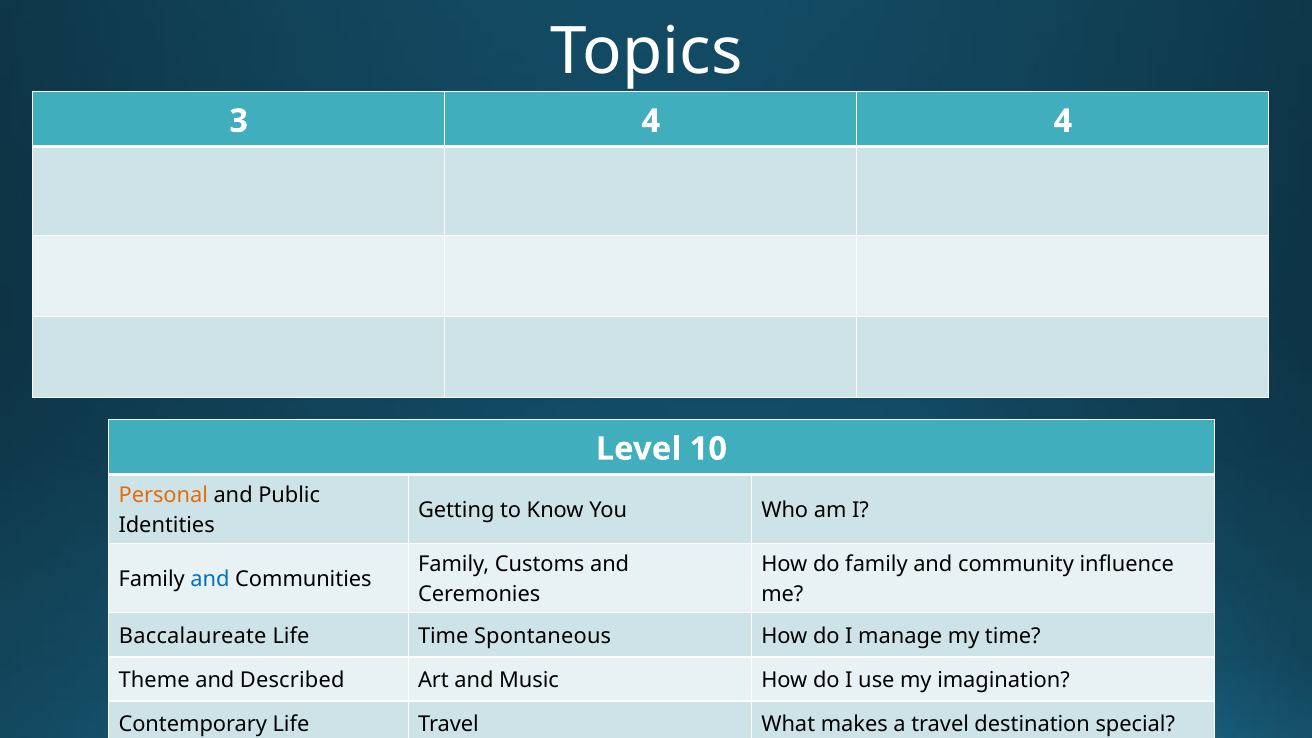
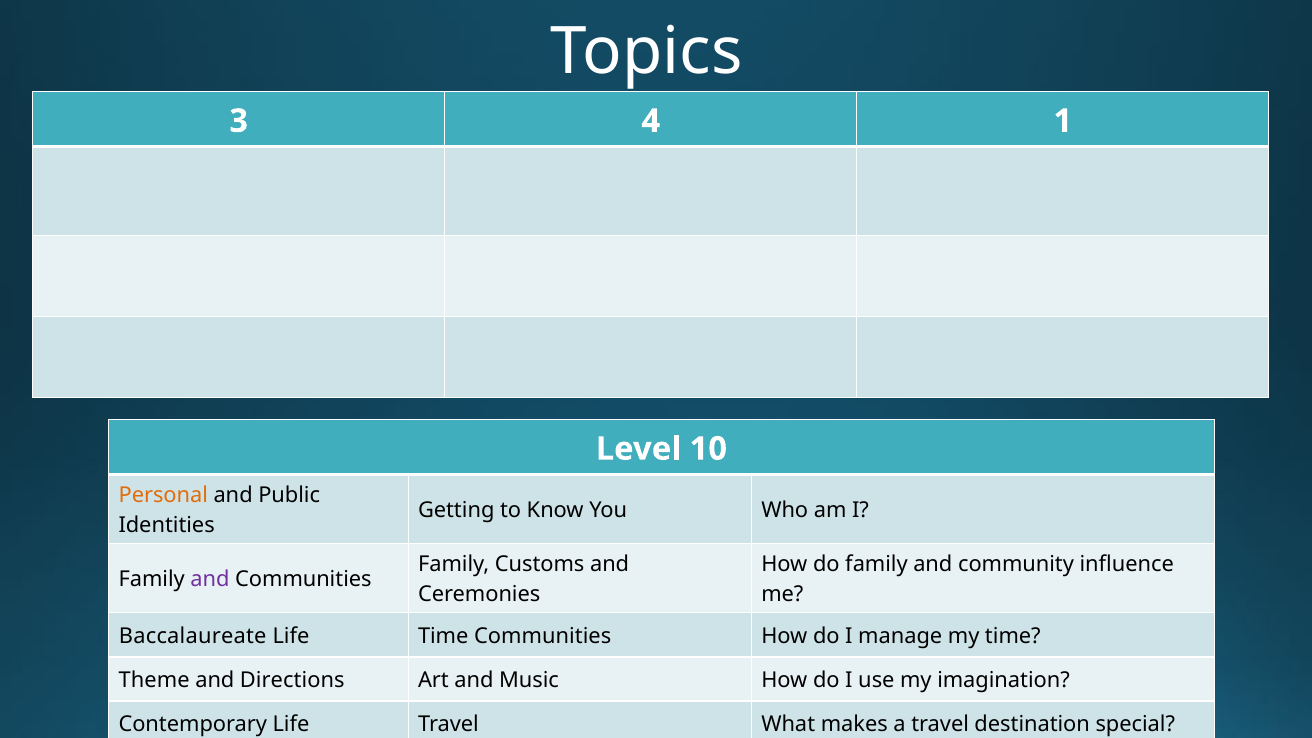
4 4: 4 -> 1
and at (210, 579) colour: blue -> purple
Time Spontaneous: Spontaneous -> Communities
Described: Described -> Directions
